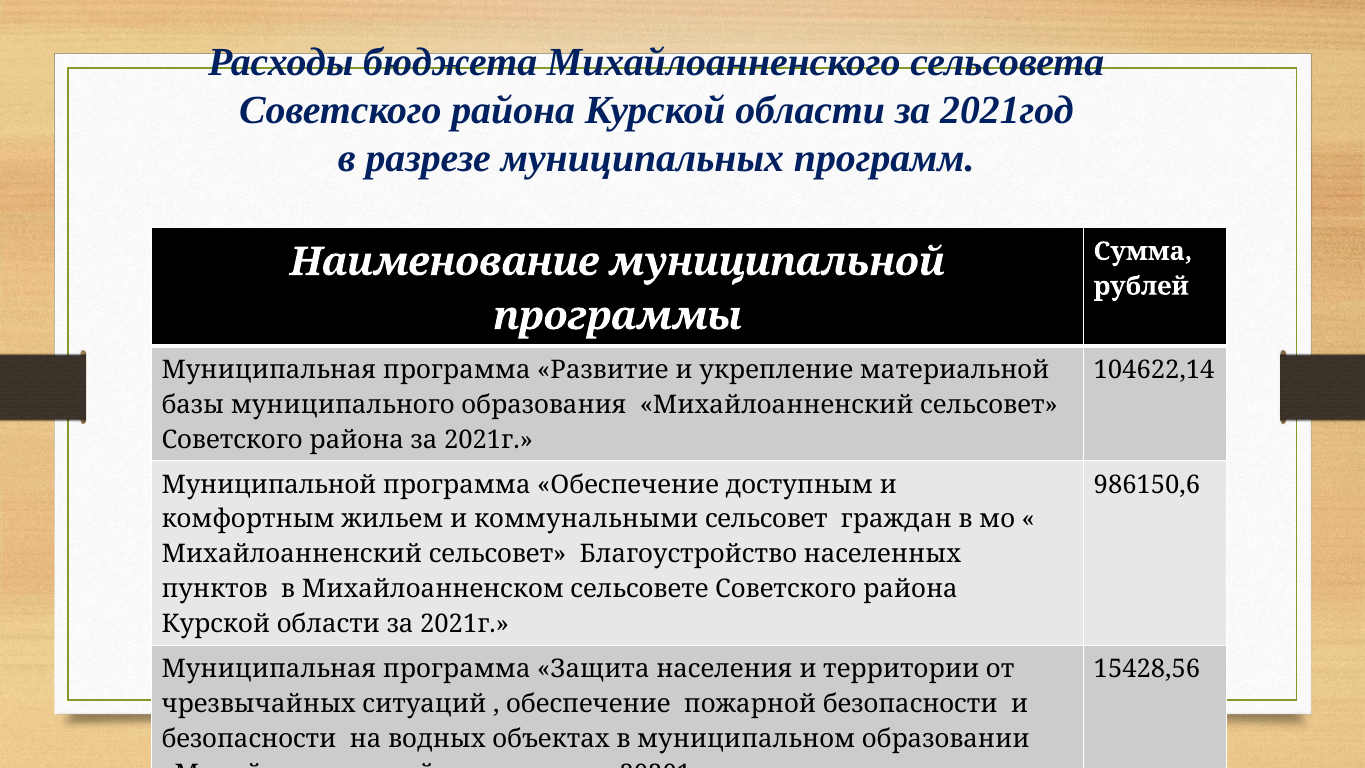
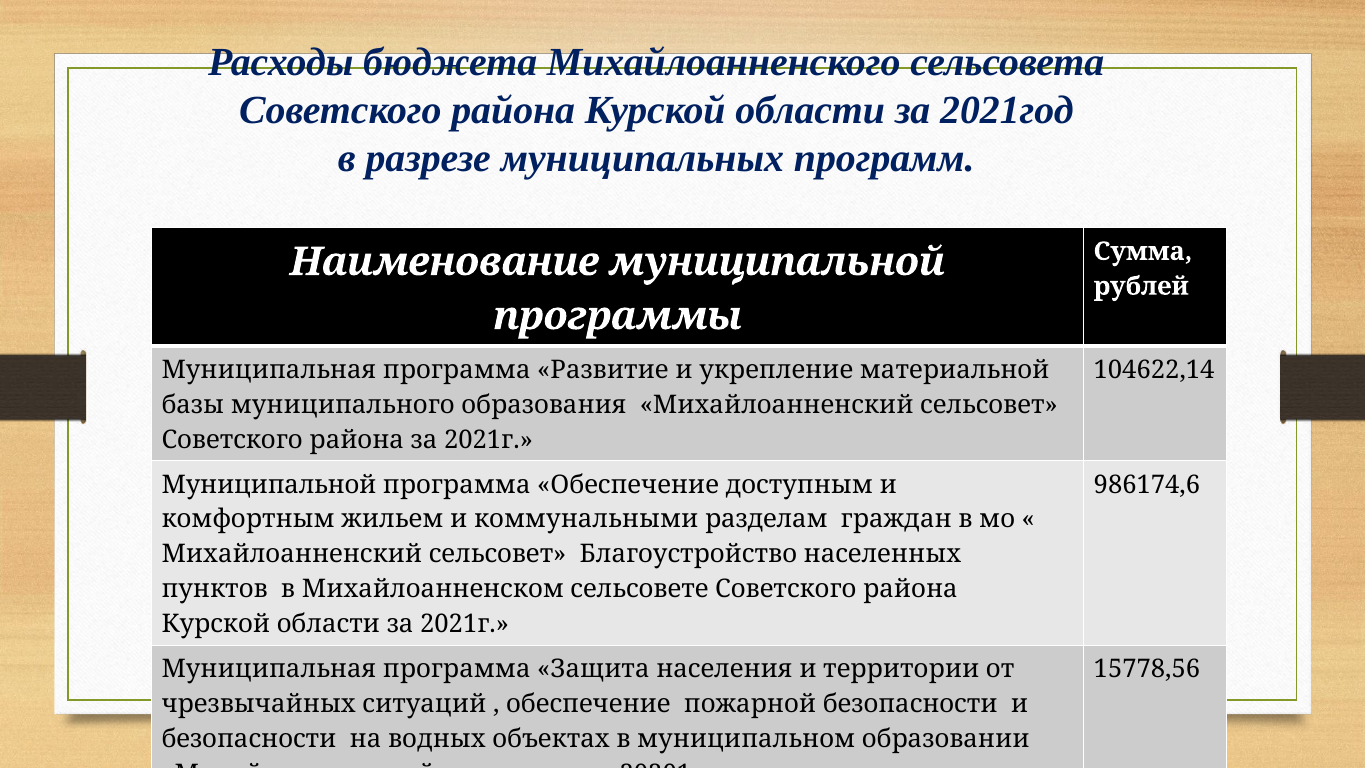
986150,6: 986150,6 -> 986174,6
коммунальными сельсовет: сельсовет -> разделам
15428,56: 15428,56 -> 15778,56
